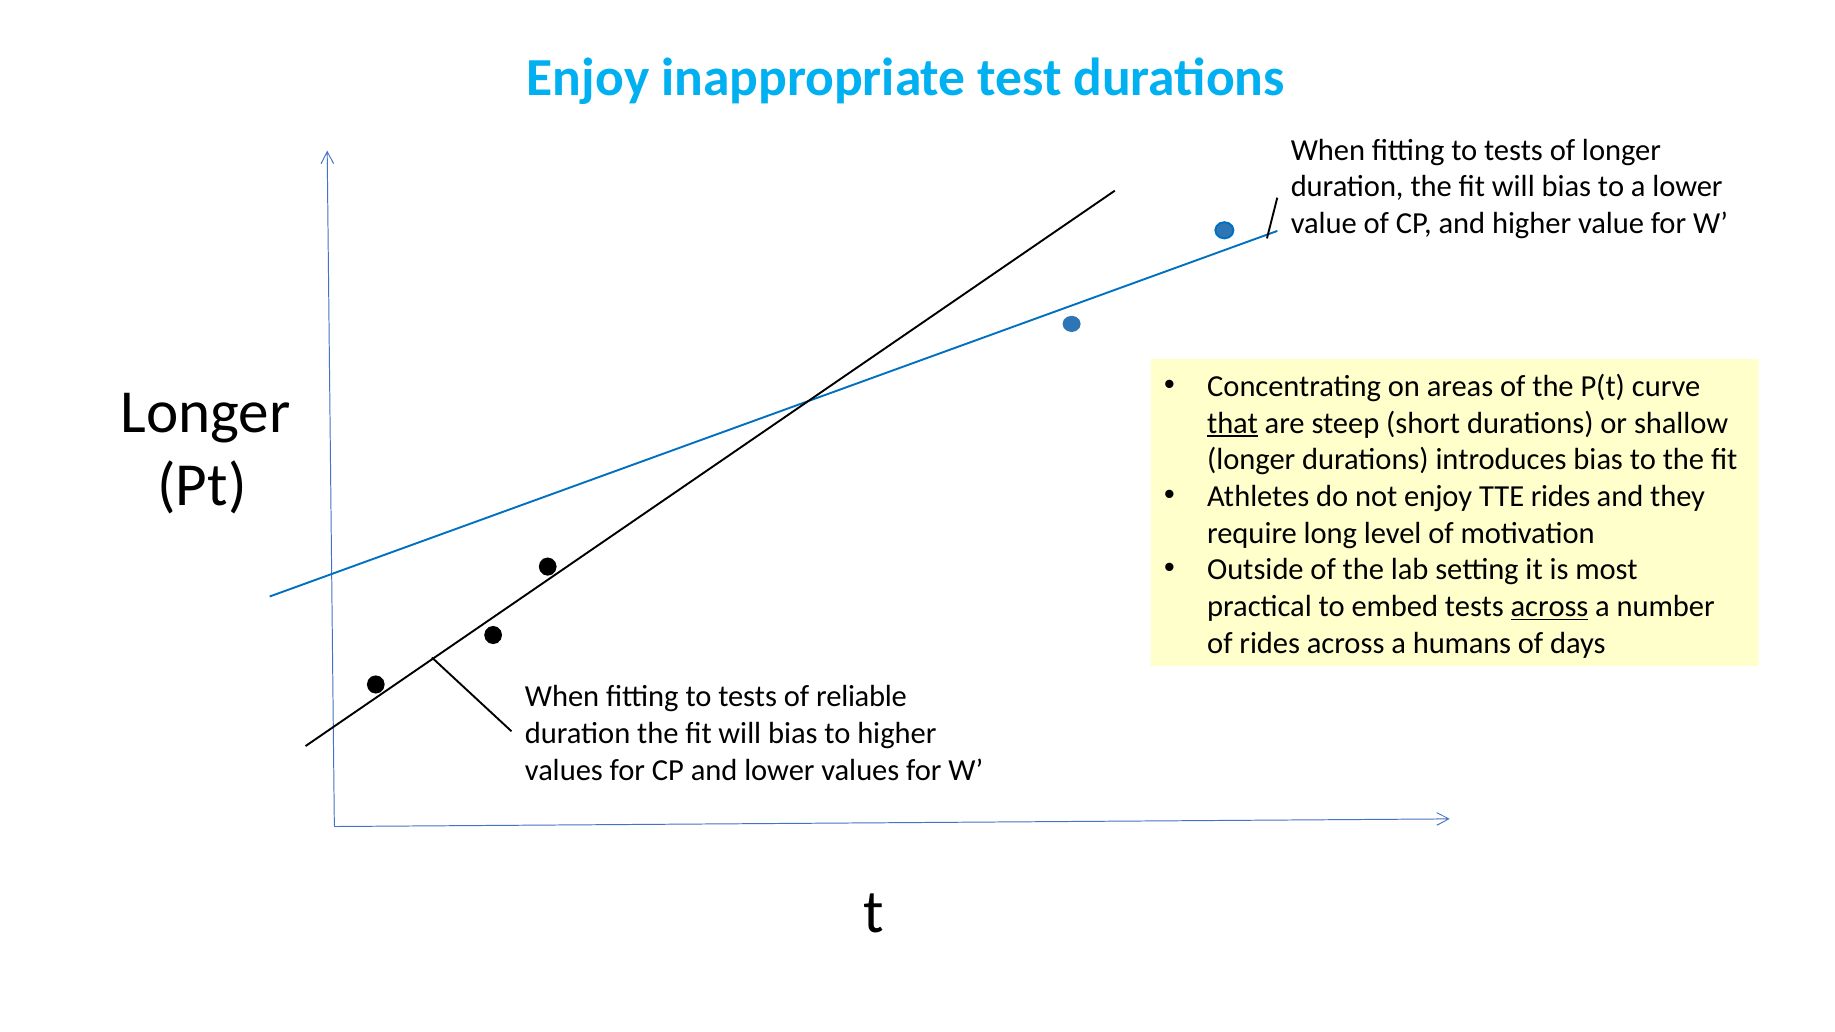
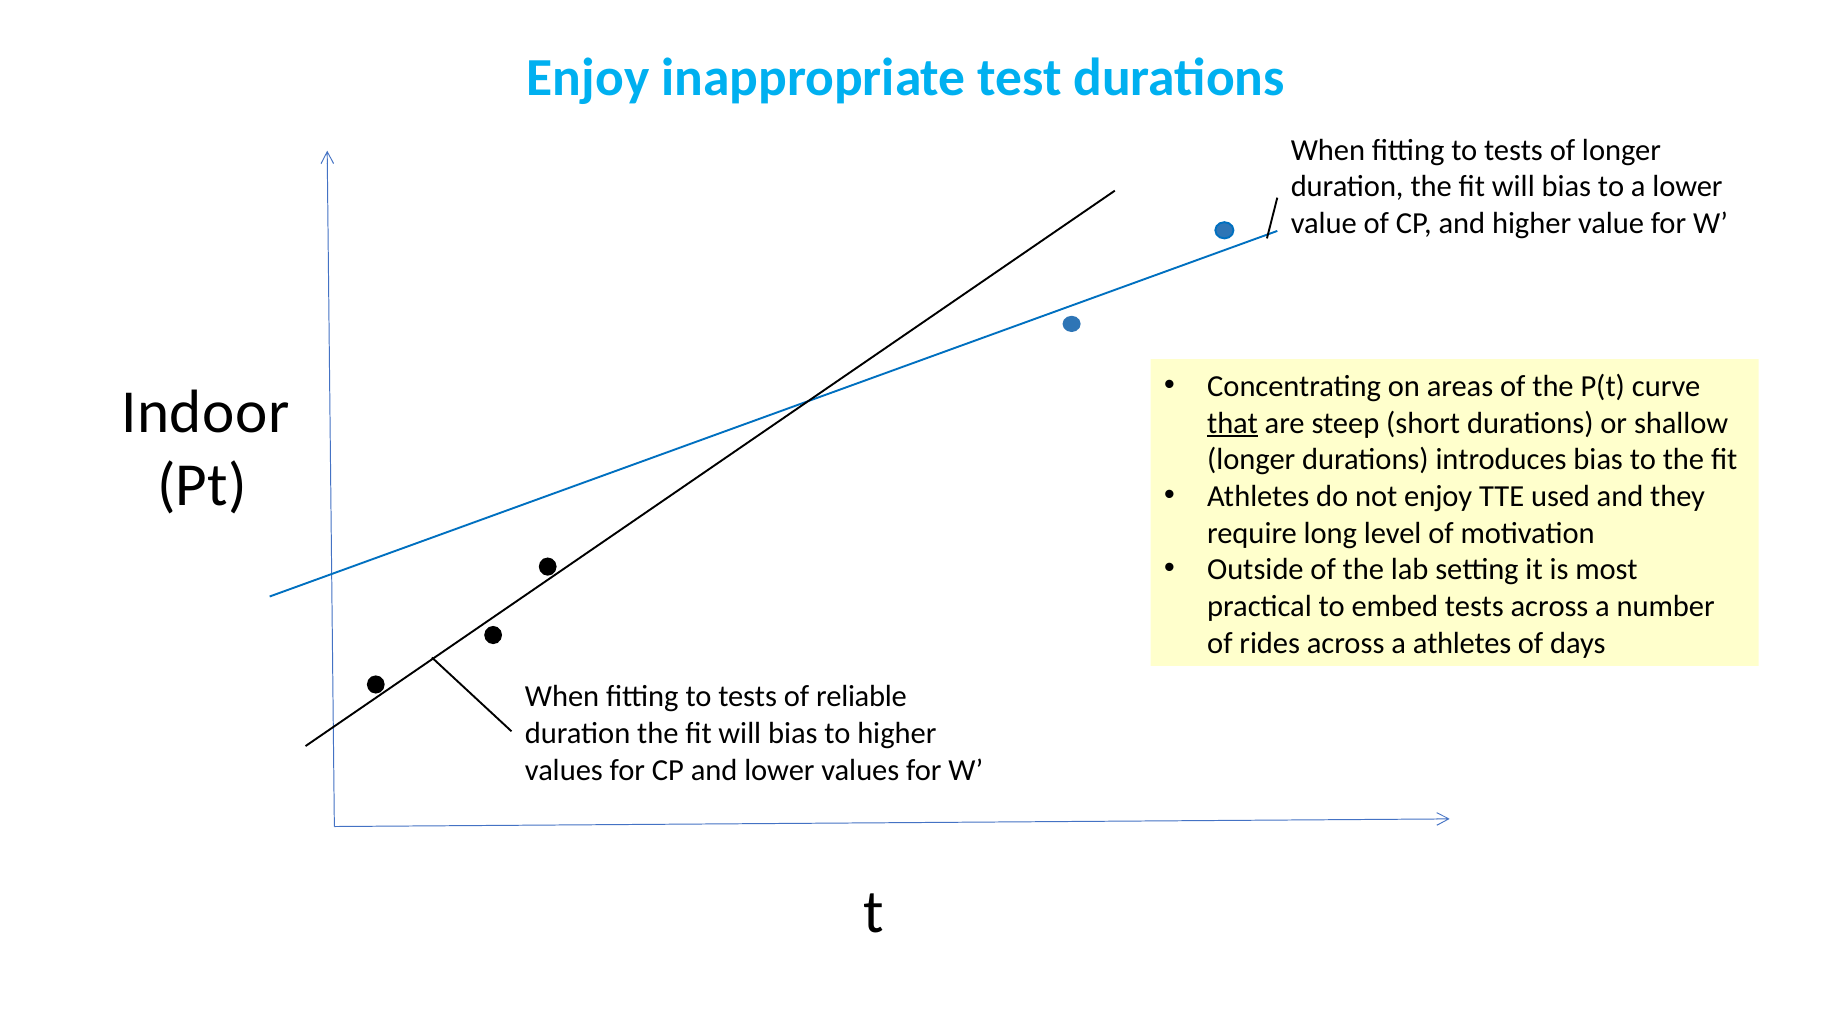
Longer at (206, 412): Longer -> Indoor
TTE rides: rides -> used
across at (1550, 606) underline: present -> none
a humans: humans -> athletes
